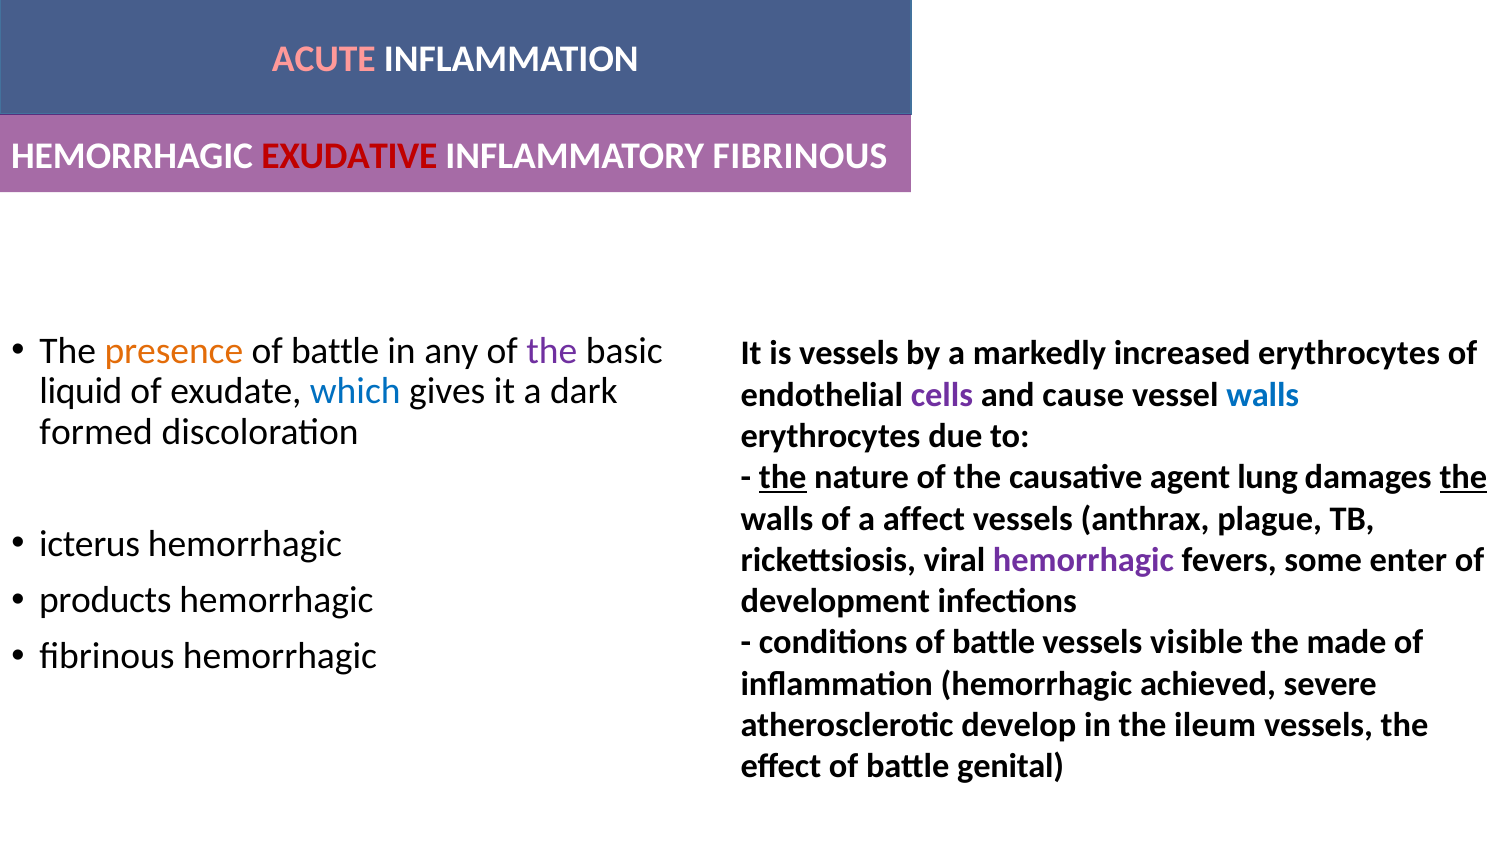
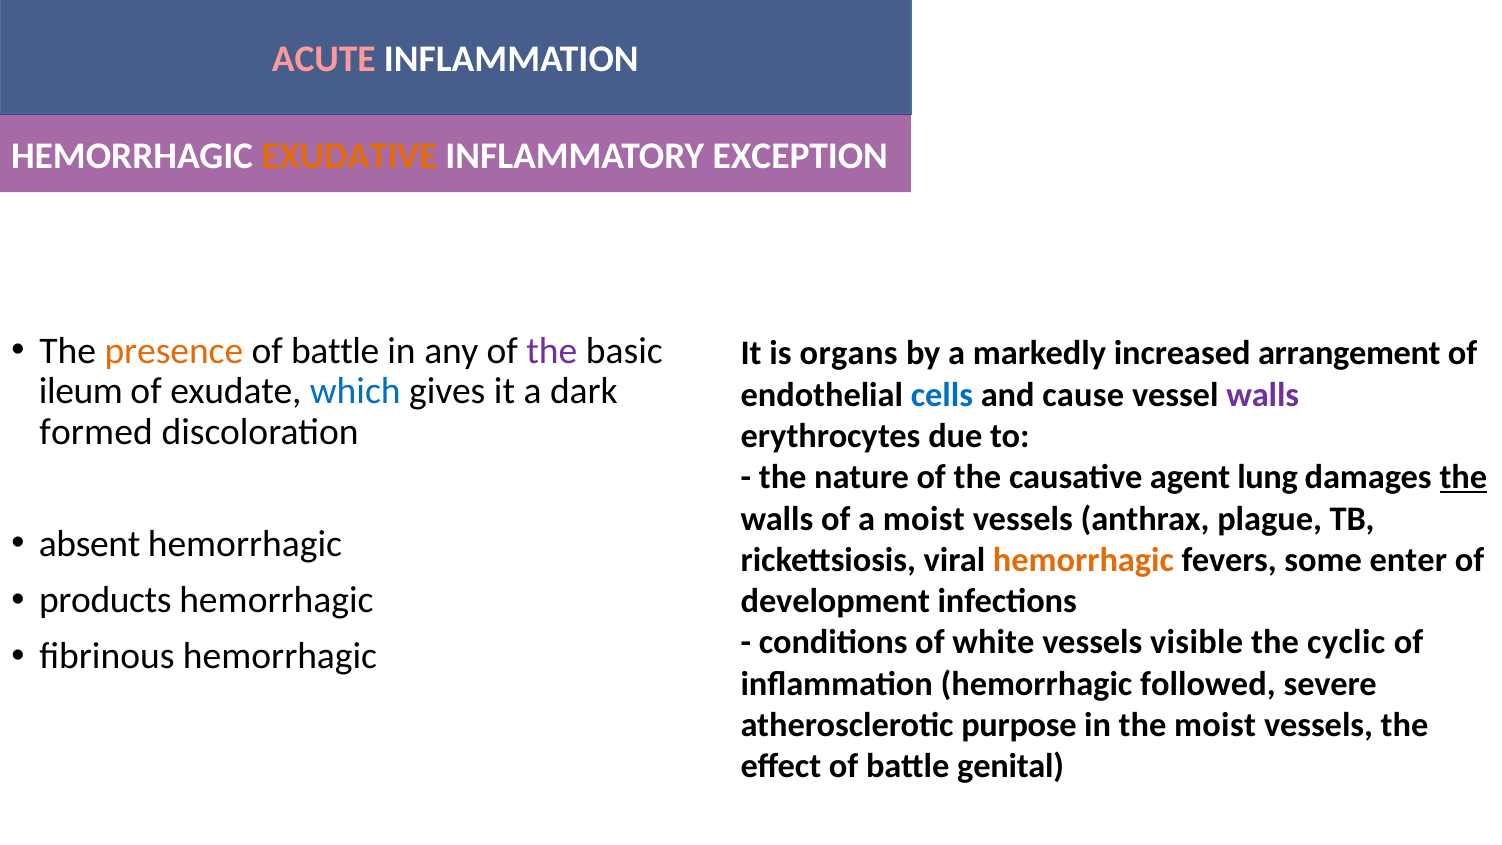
EXUDATIVE colour: red -> orange
INFLAMMATORY FIBRINOUS: FIBRINOUS -> EXCEPTION
is vessels: vessels -> organs
increased erythrocytes: erythrocytes -> arrangement
liquid: liquid -> ileum
cells colour: purple -> blue
walls at (1263, 395) colour: blue -> purple
the at (783, 477) underline: present -> none
a affect: affect -> moist
icterus: icterus -> absent
hemorrhagic at (1083, 560) colour: purple -> orange
conditions of battle: battle -> white
made: made -> cyclic
achieved: achieved -> followed
develop: develop -> purpose
the ileum: ileum -> moist
